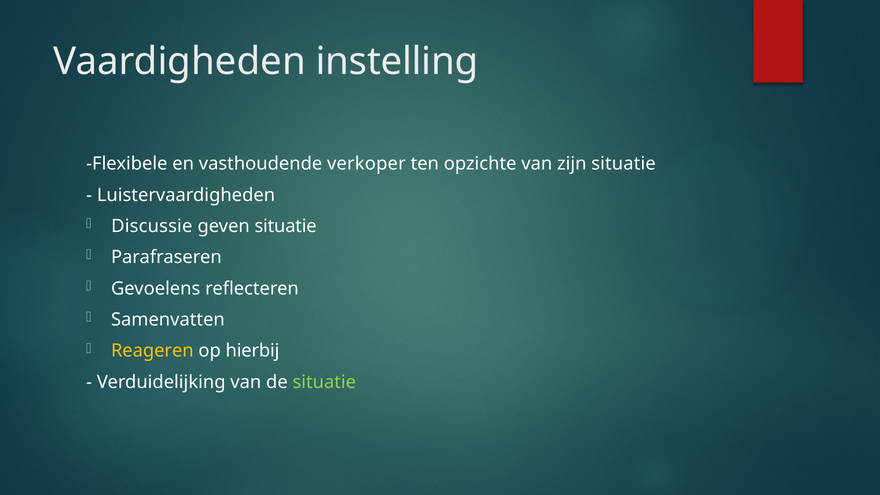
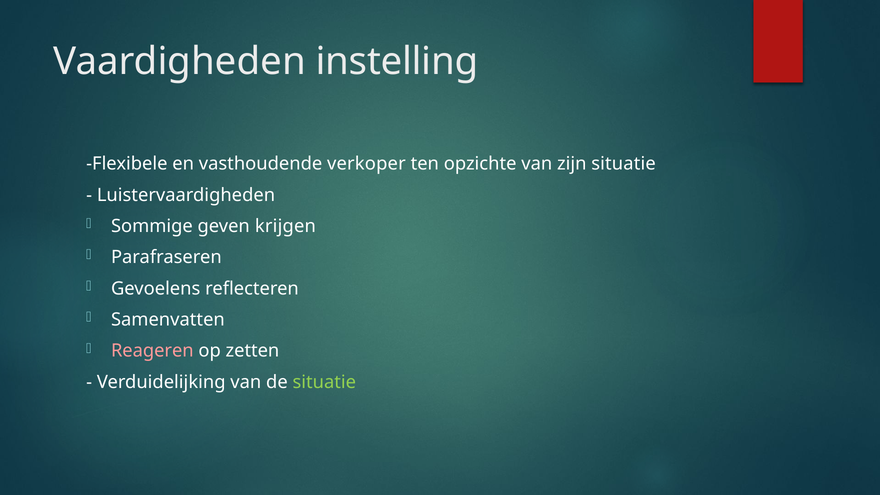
Discussie: Discussie -> Sommige
geven situatie: situatie -> krijgen
Reageren colour: yellow -> pink
hierbij: hierbij -> zetten
